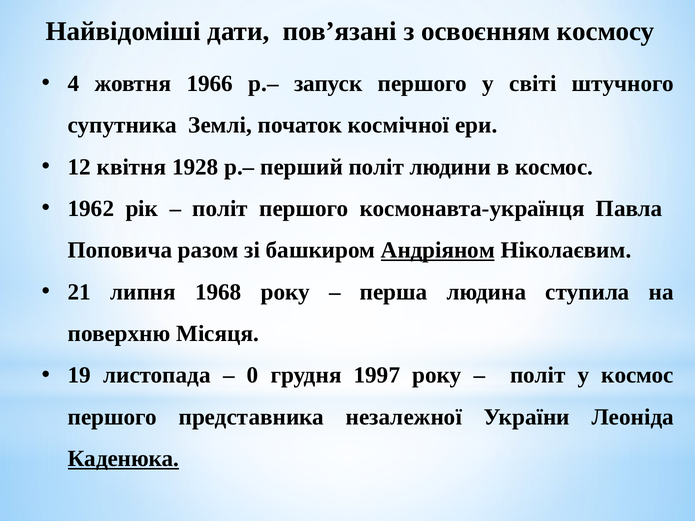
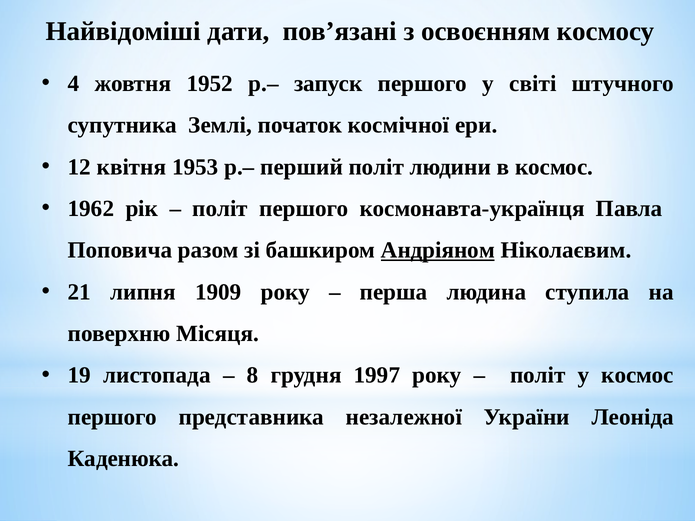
1966: 1966 -> 1952
1928: 1928 -> 1953
1968: 1968 -> 1909
0: 0 -> 8
Каденюка underline: present -> none
